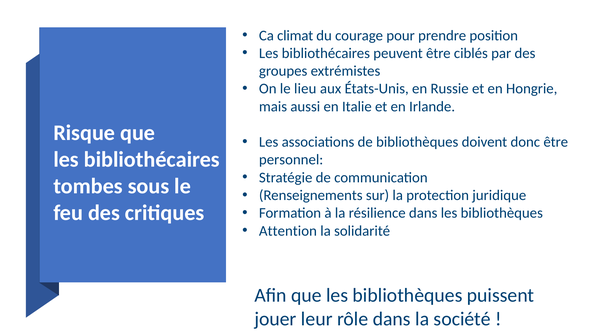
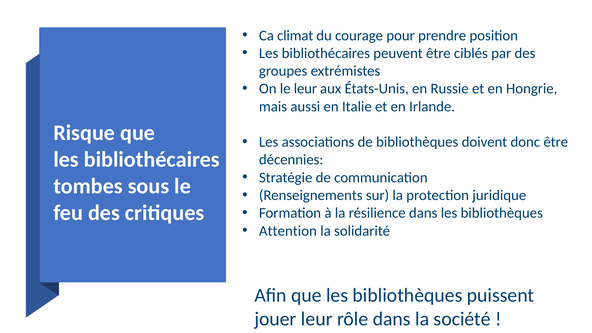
le lieu: lieu -> leur
personnel: personnel -> décennies
